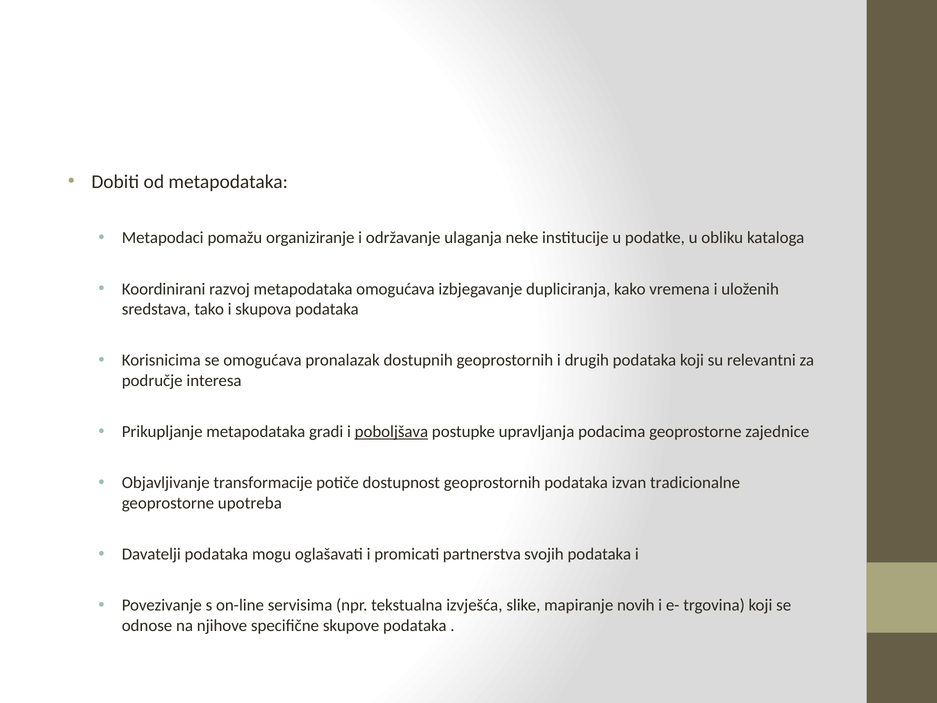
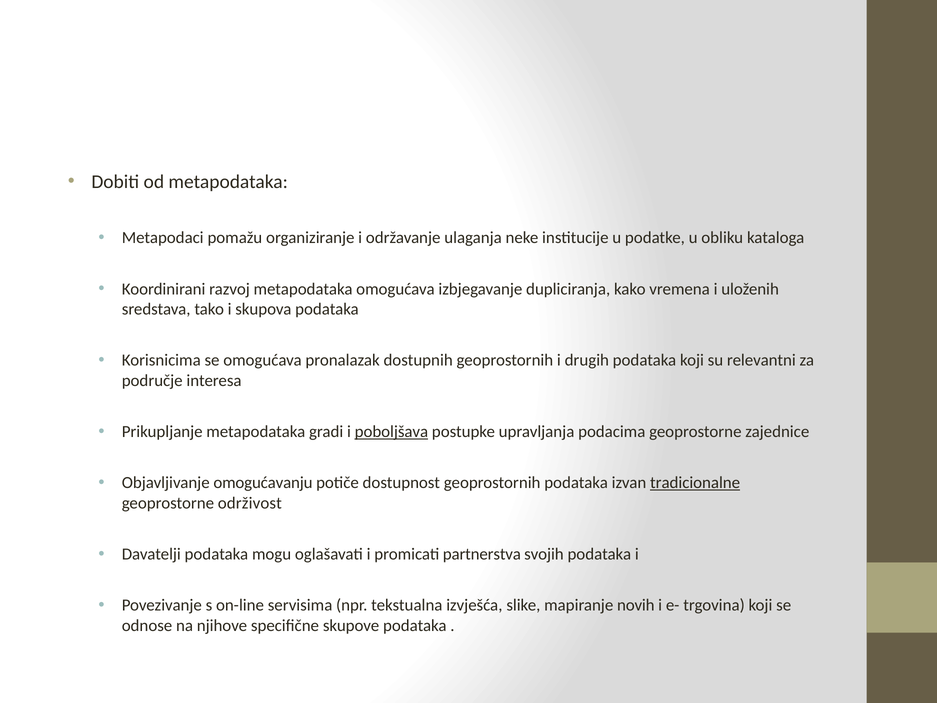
transformacije: transformacije -> omogućavanju
tradicionalne underline: none -> present
upotreba: upotreba -> održivost
